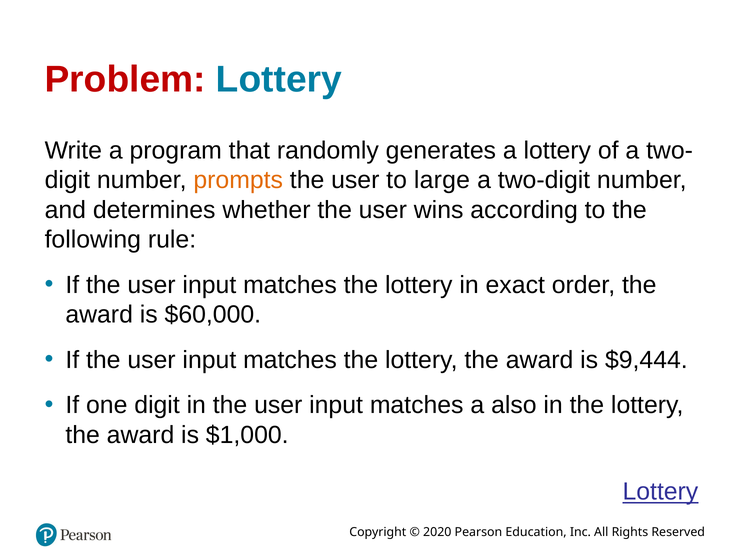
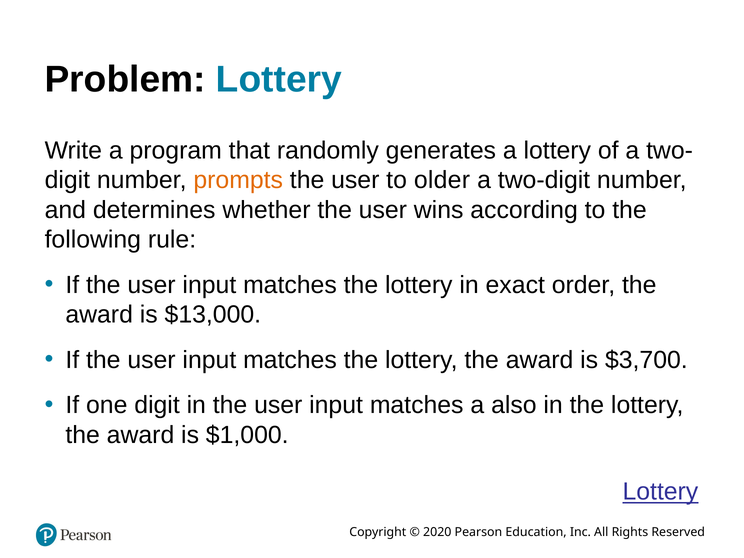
Problem colour: red -> black
large: large -> older
$60,000: $60,000 -> $13,000
$9,444: $9,444 -> $3,700
